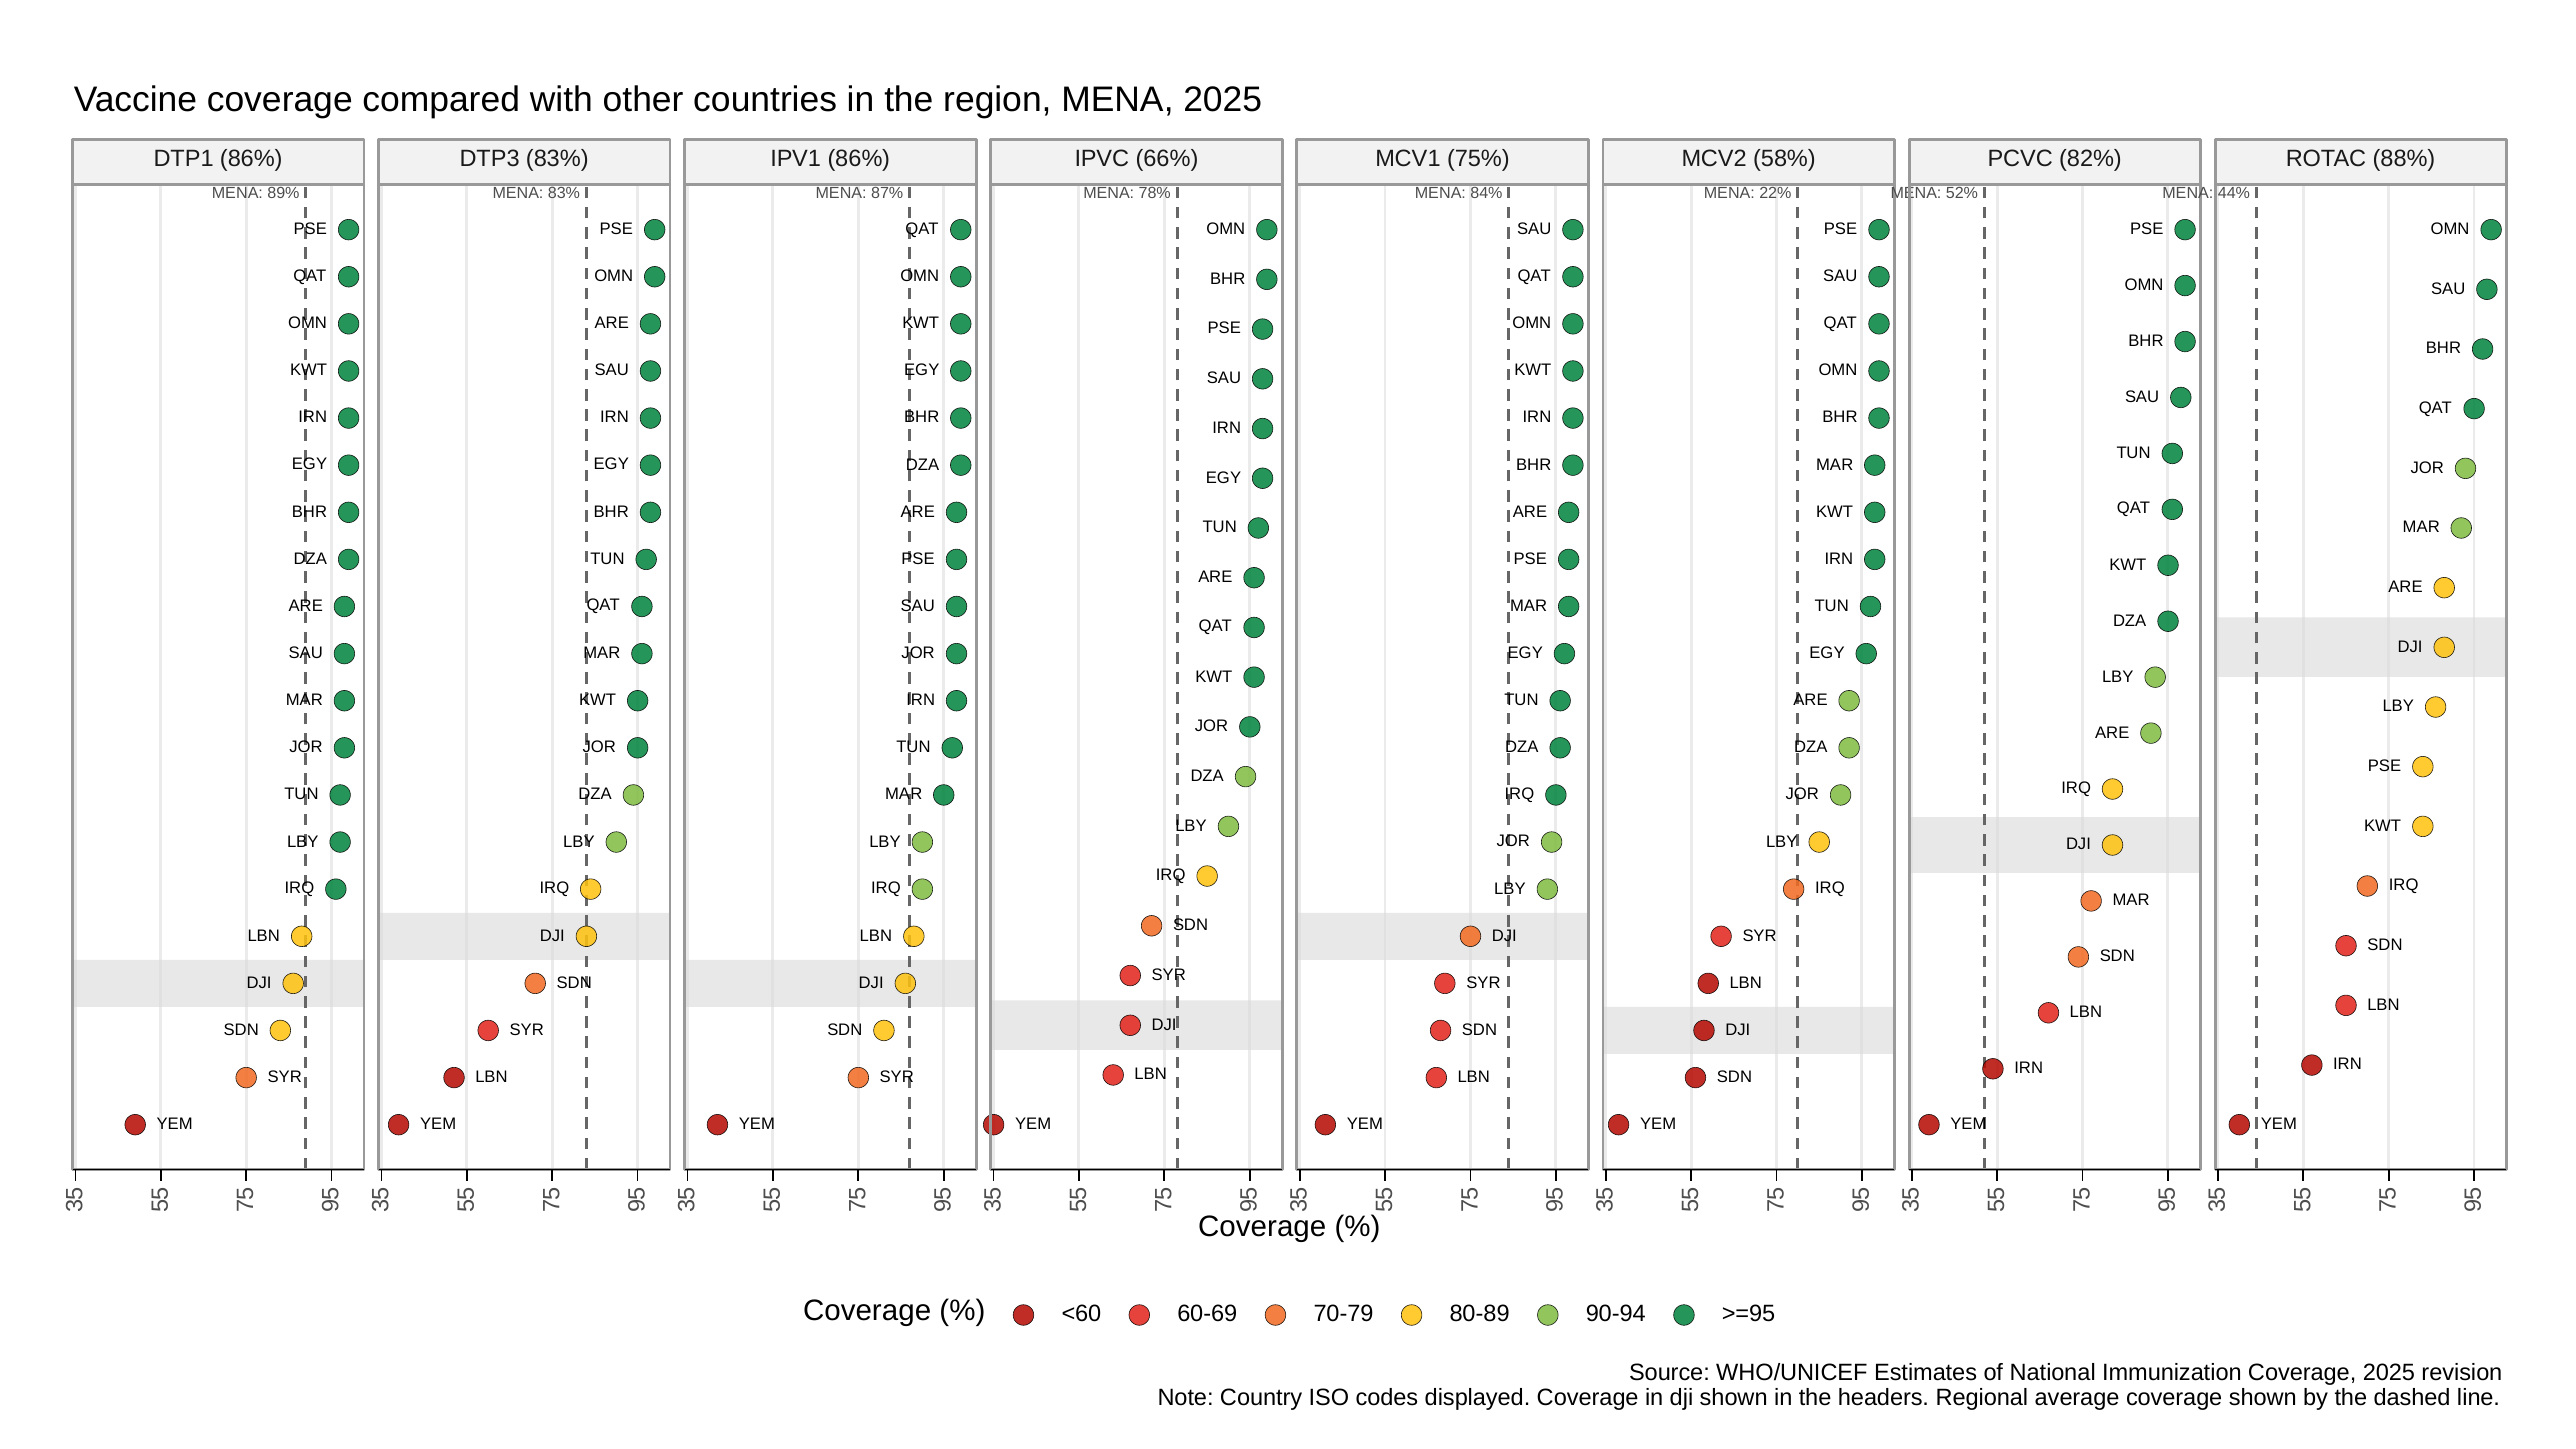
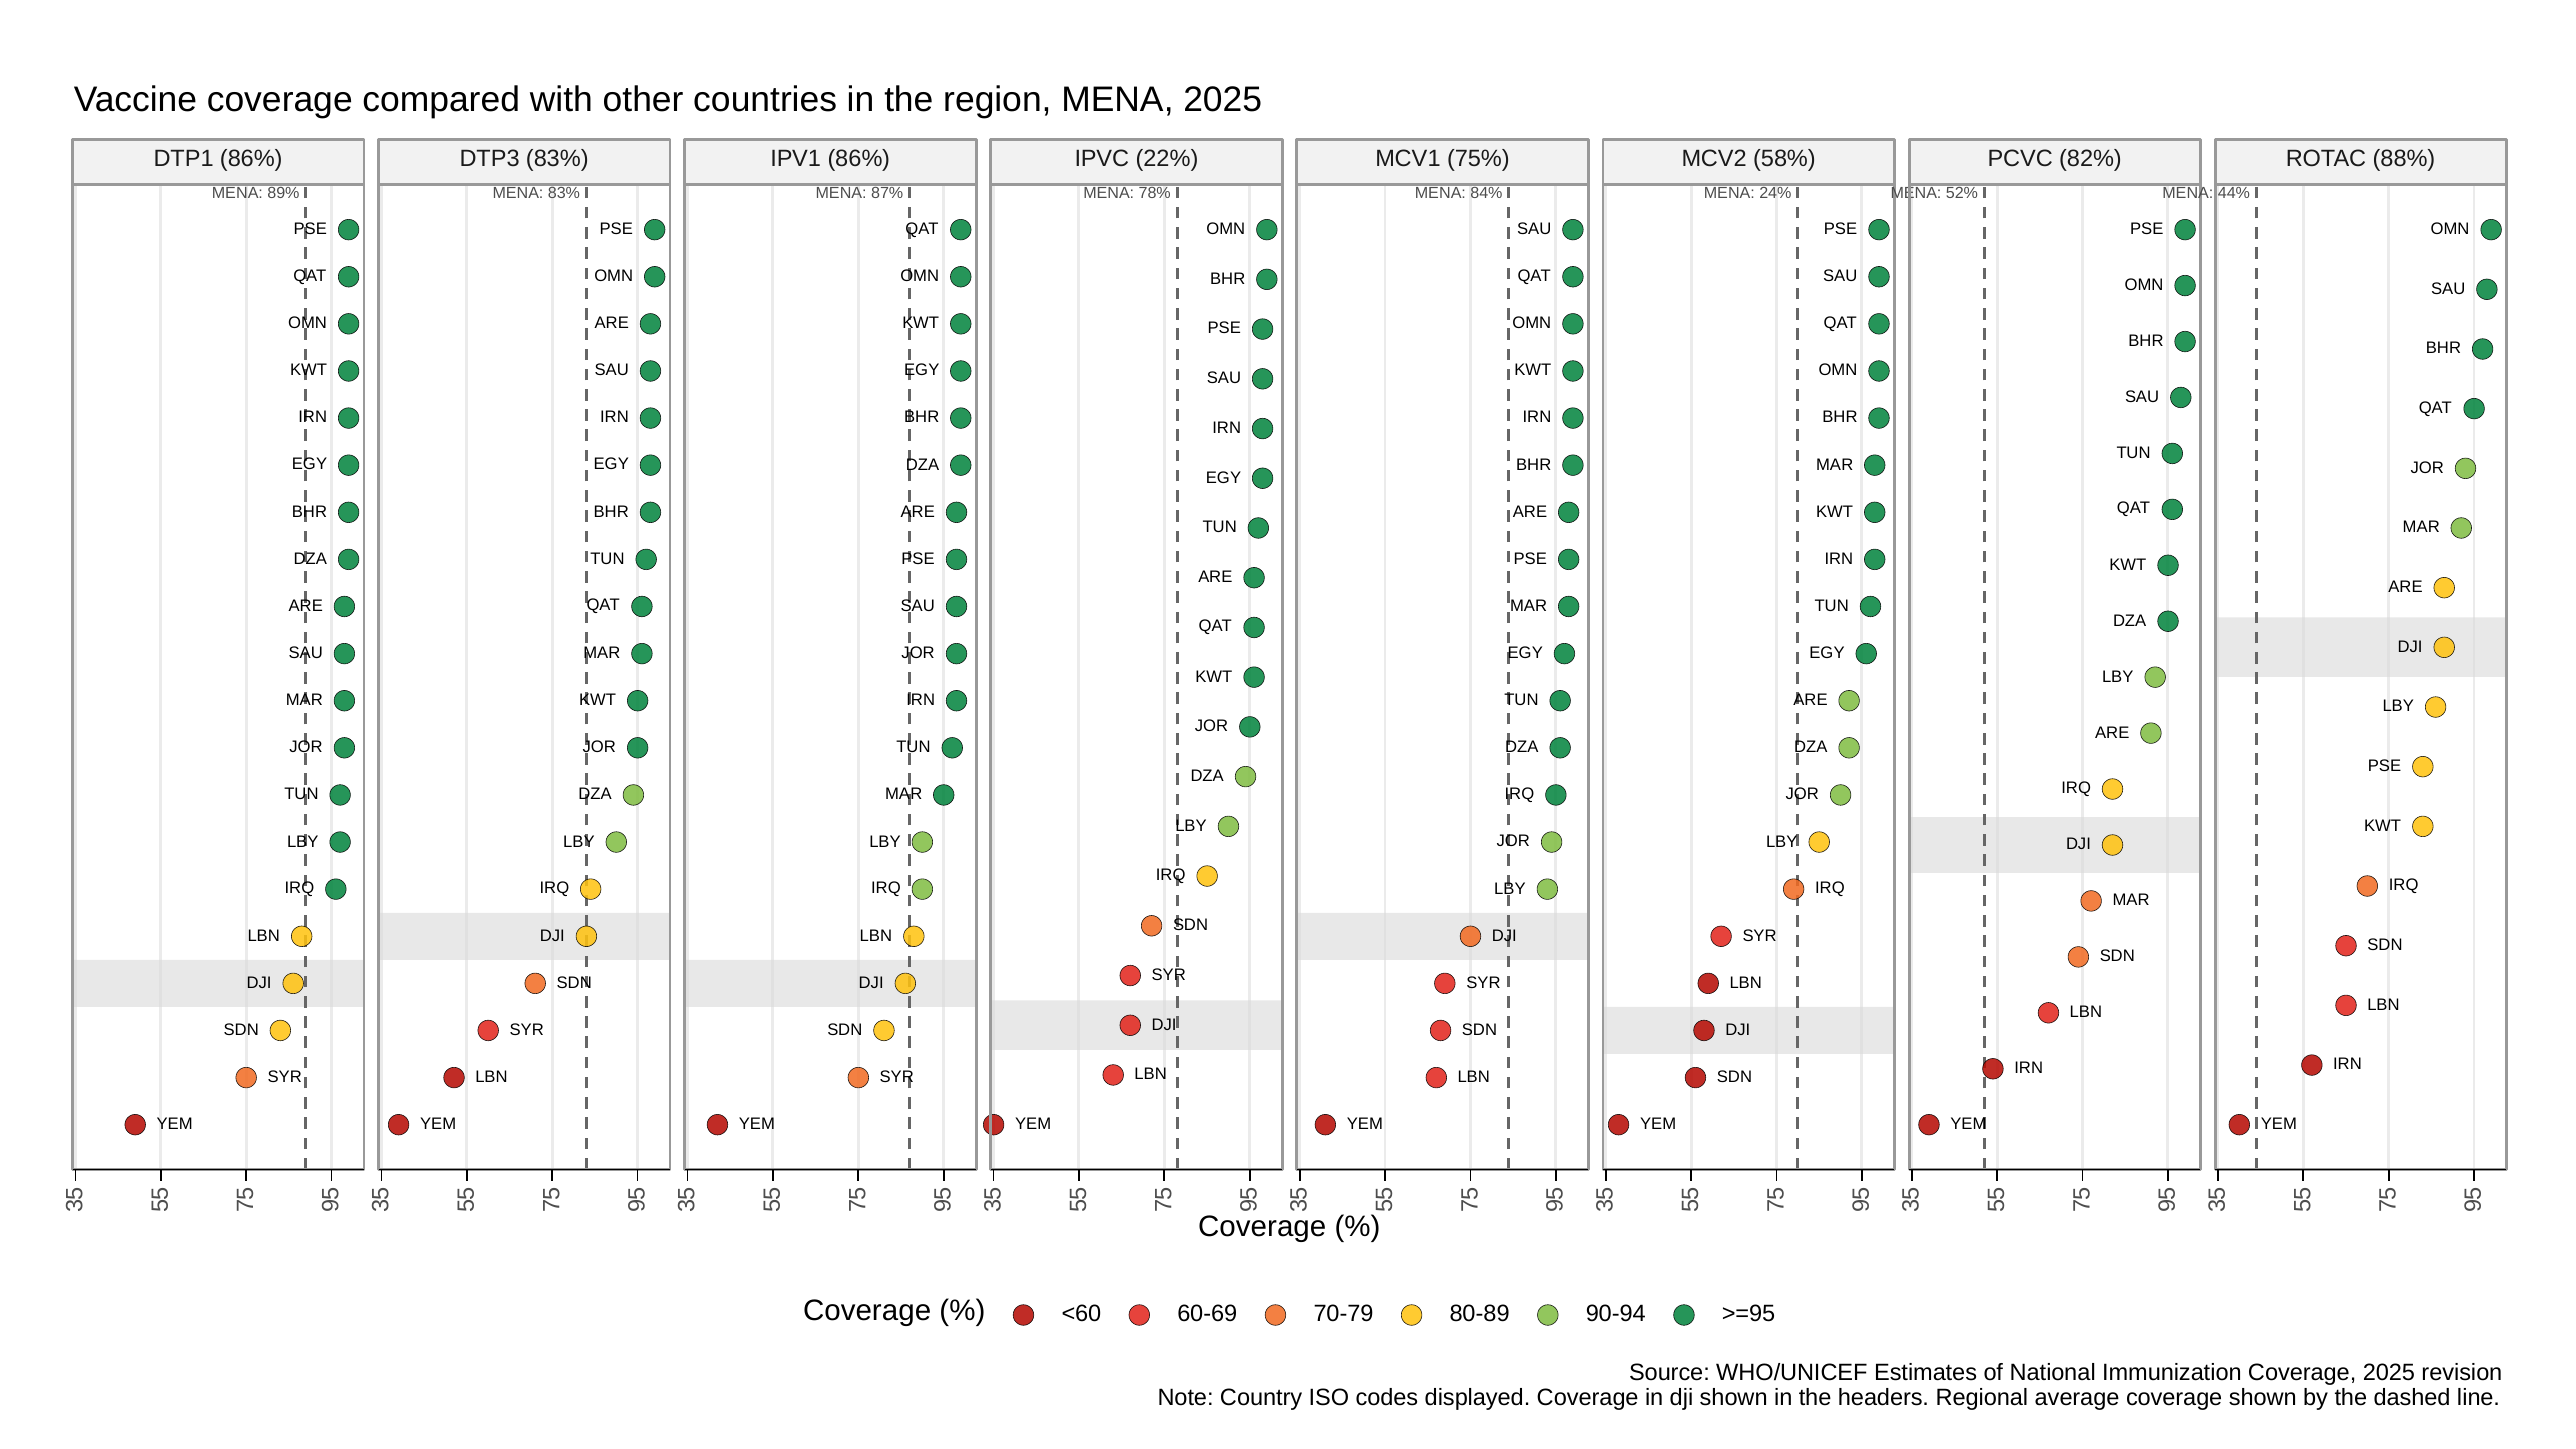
66%: 66% -> 22%
22%: 22% -> 24%
